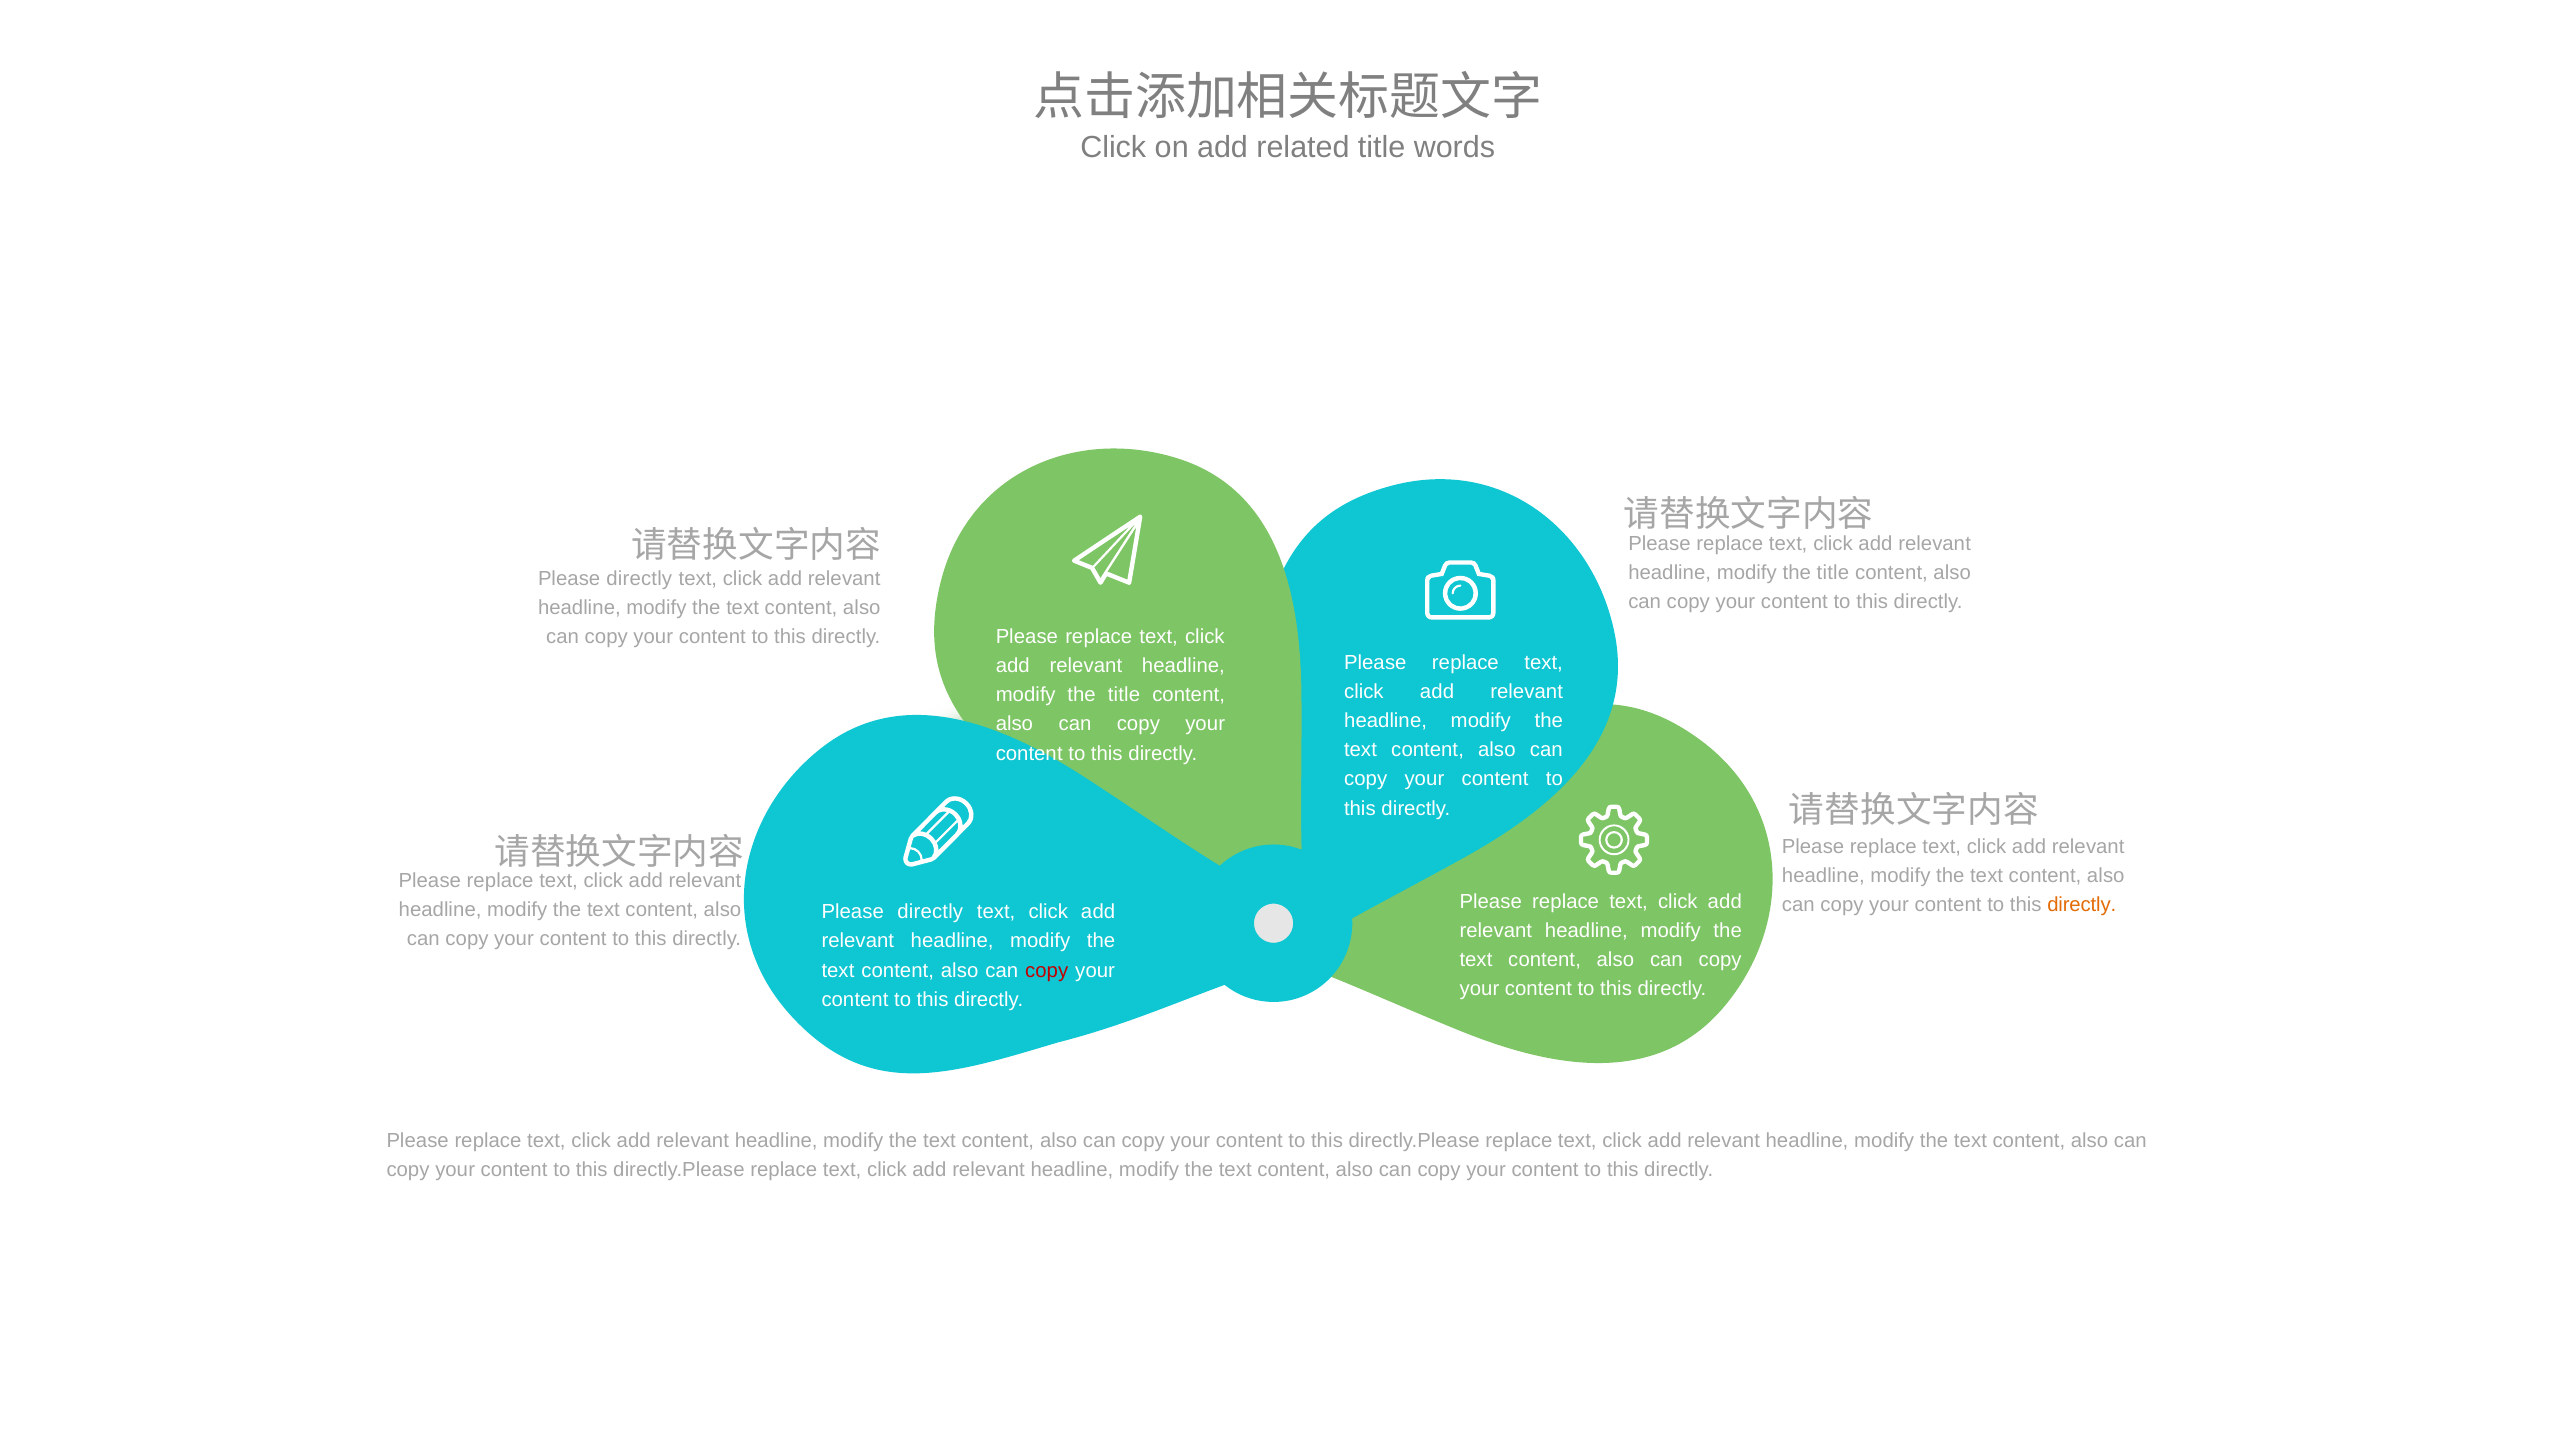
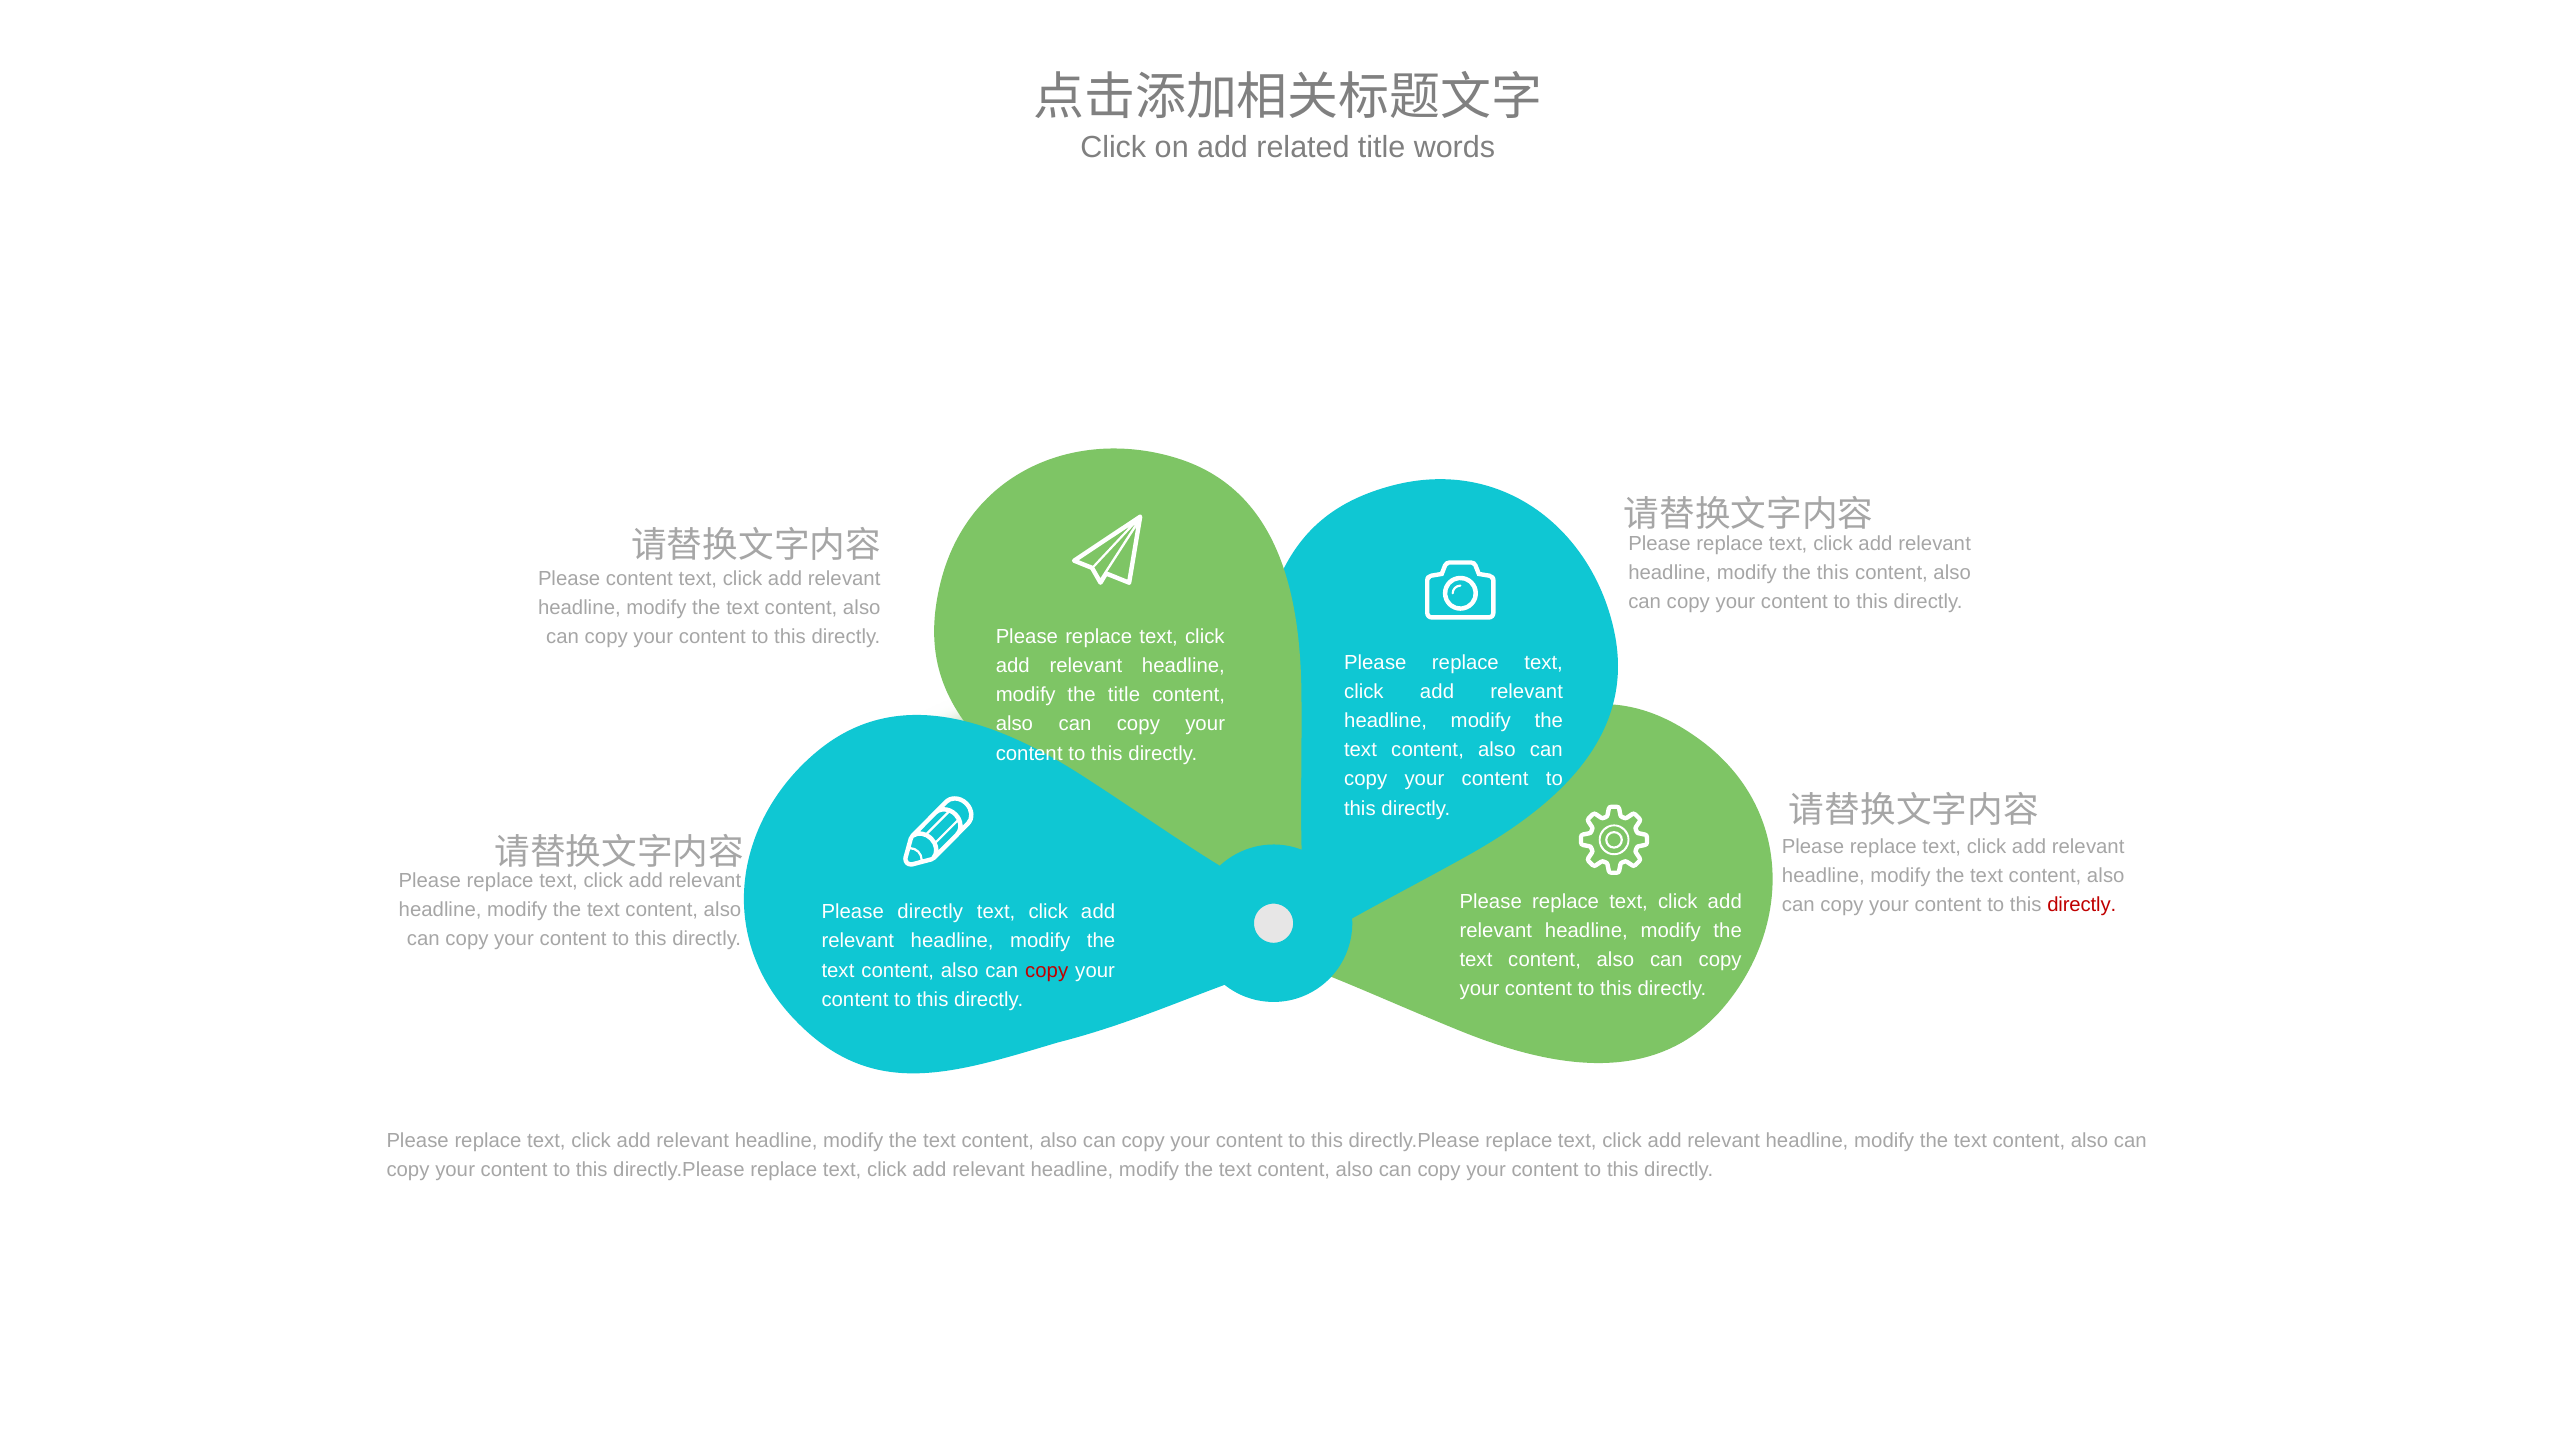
title at (1833, 573): title -> this
directly at (639, 579): directly -> content
directly at (2082, 905) colour: orange -> red
